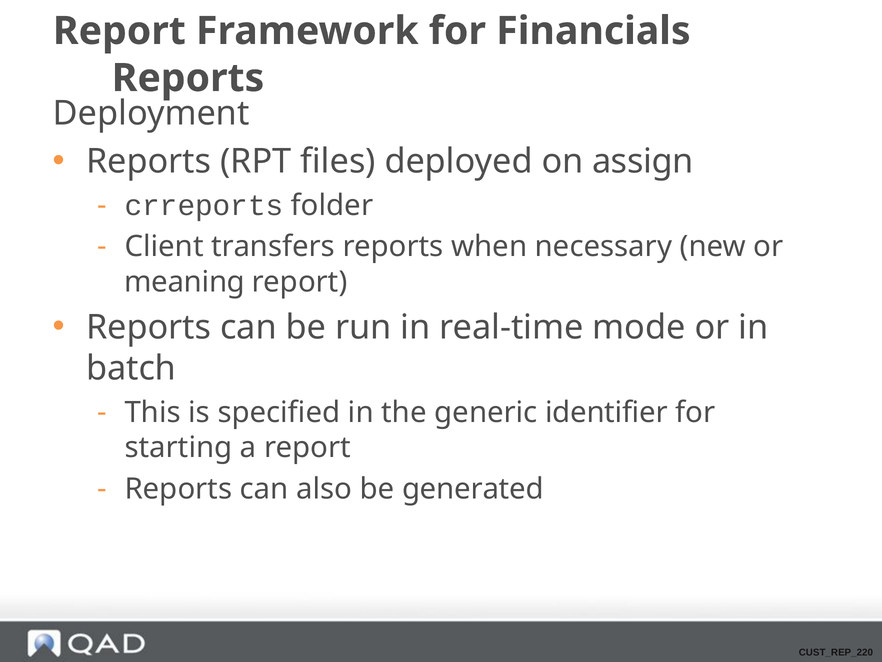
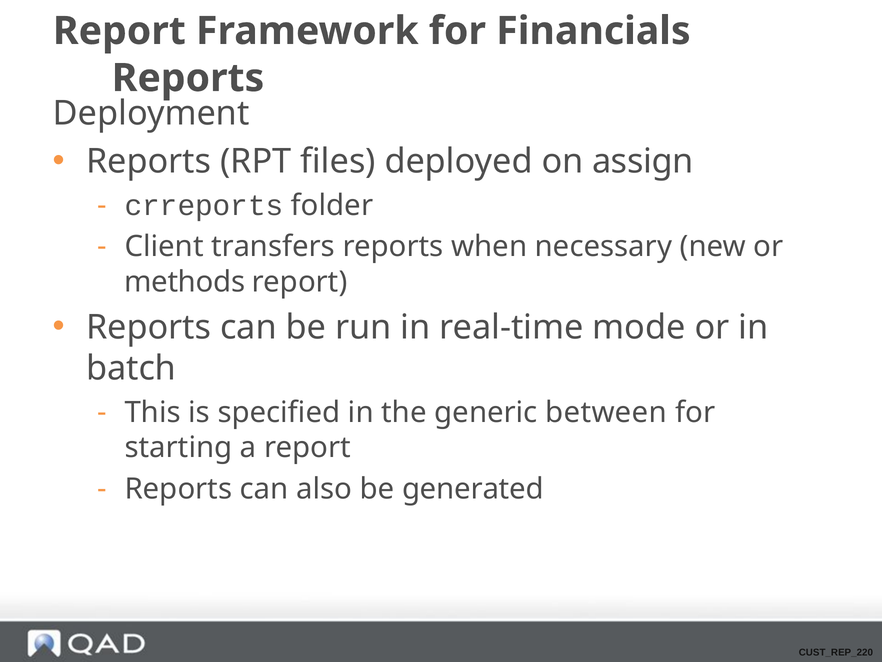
meaning: meaning -> methods
identifier: identifier -> between
